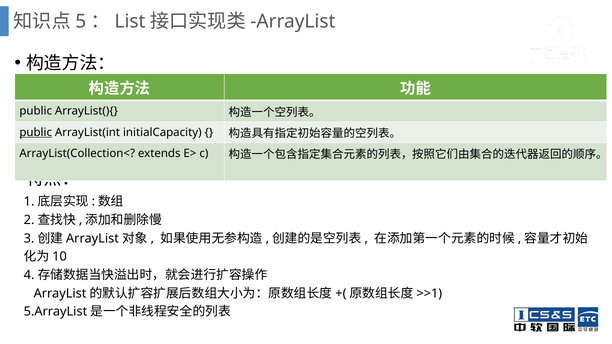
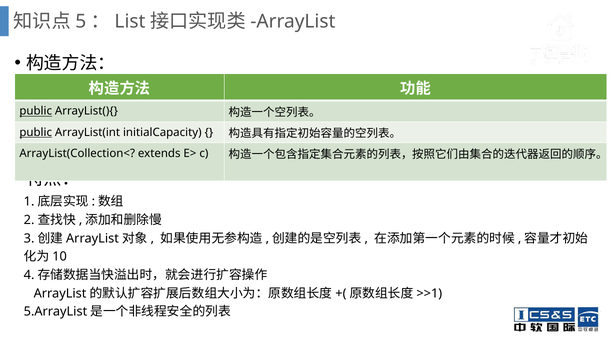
public at (36, 111) underline: none -> present
